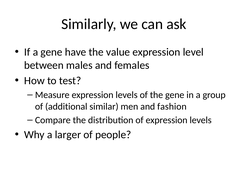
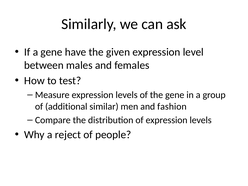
value: value -> given
larger: larger -> reject
